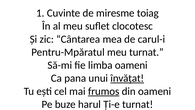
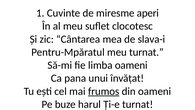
toiag: toiag -> aperi
carul-i: carul-i -> slava-i
învățat underline: present -> none
